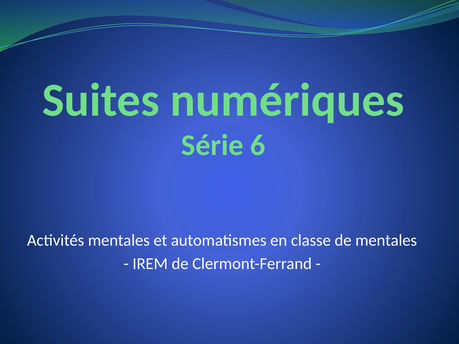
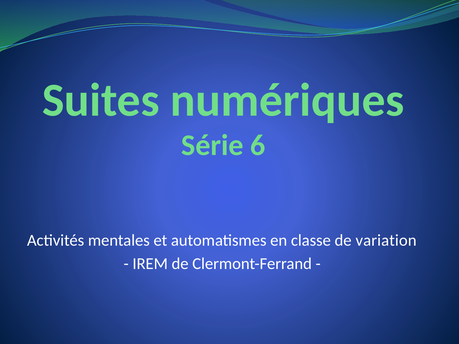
de mentales: mentales -> variation
